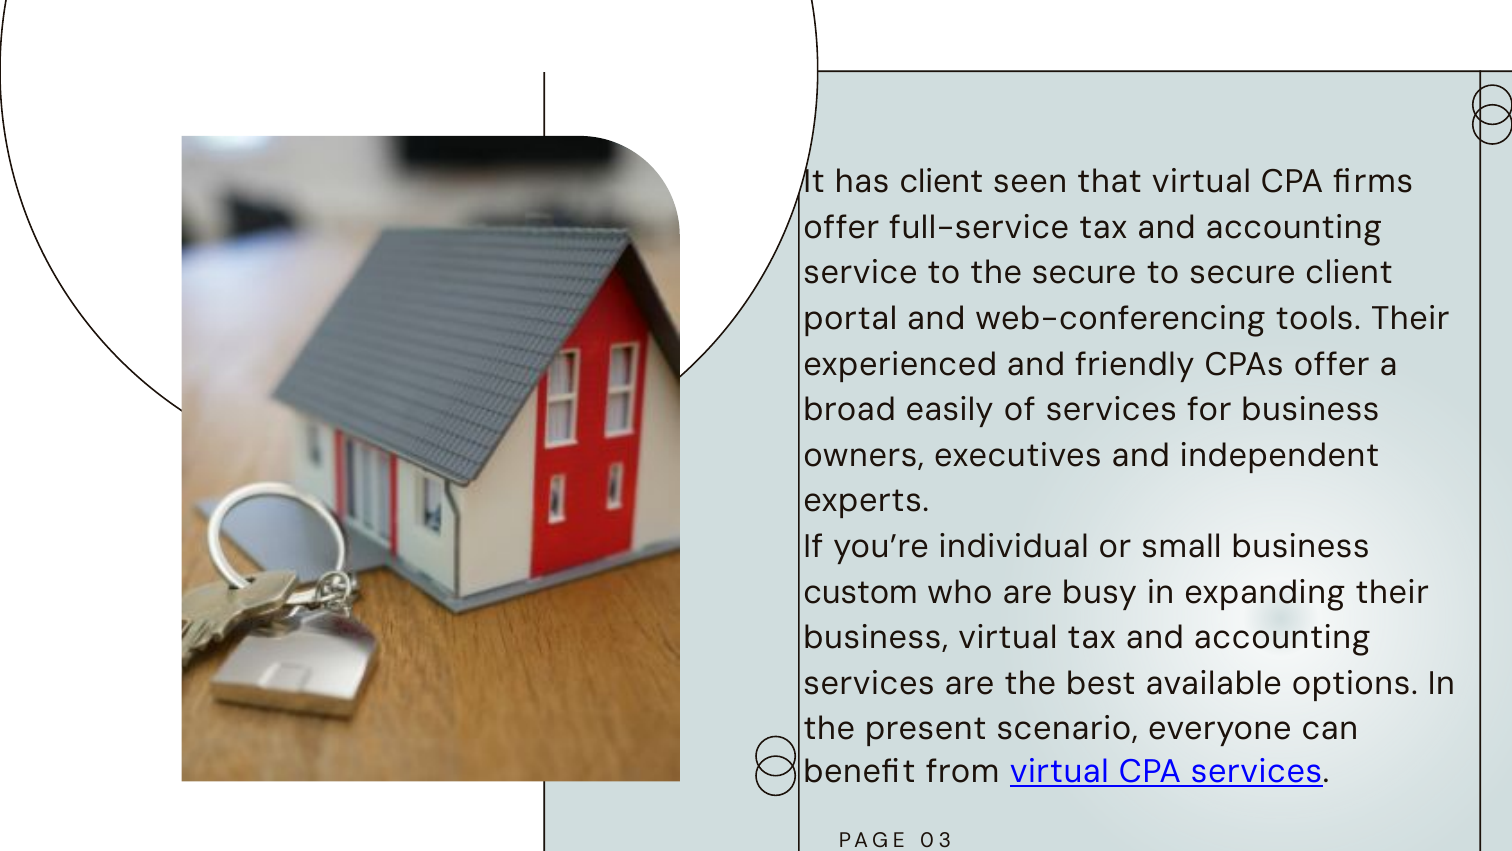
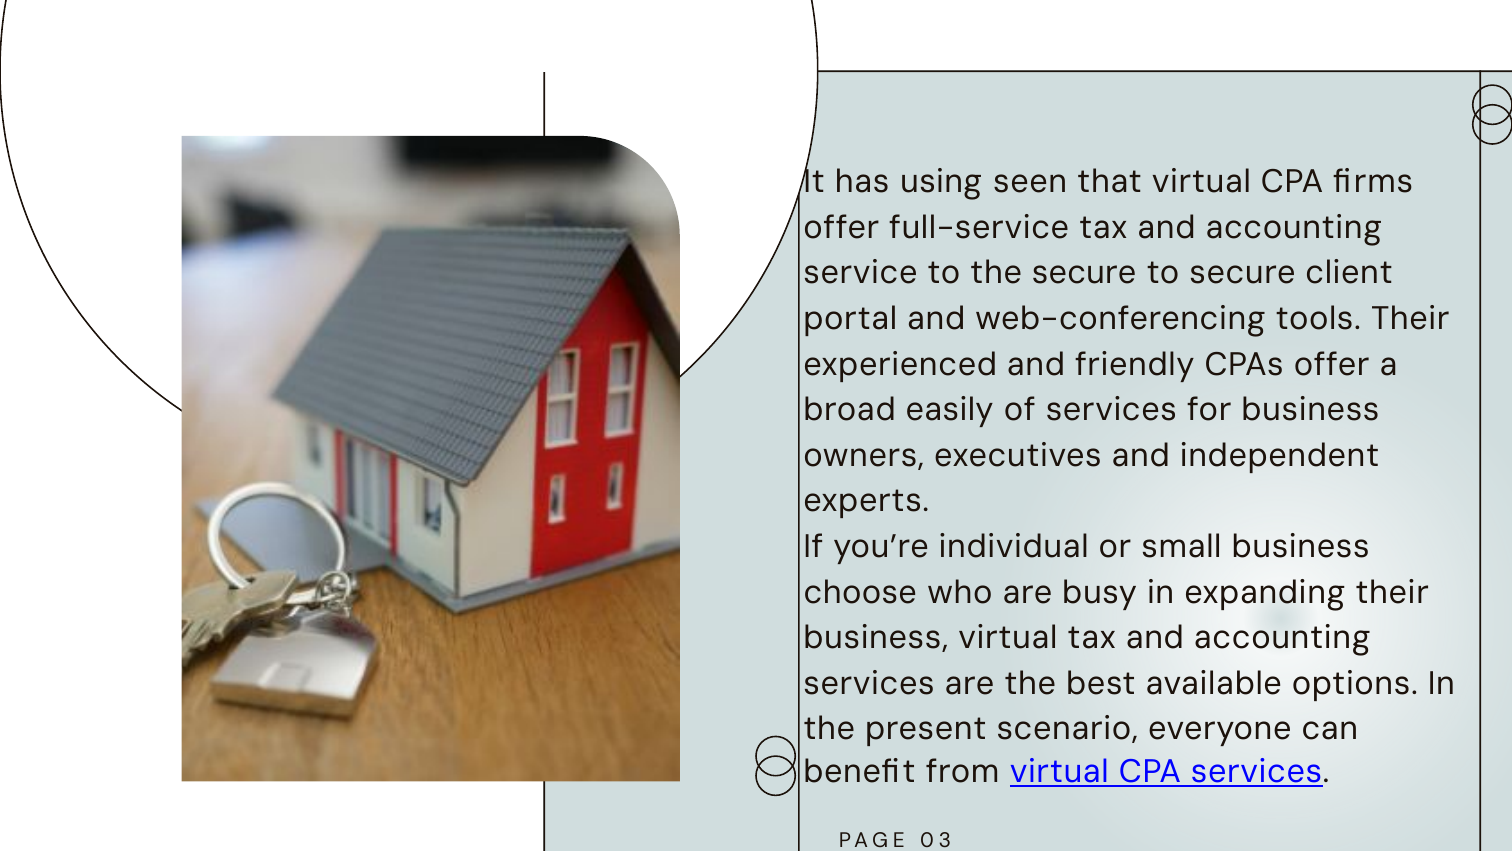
has client: client -> using
custom: custom -> choose
